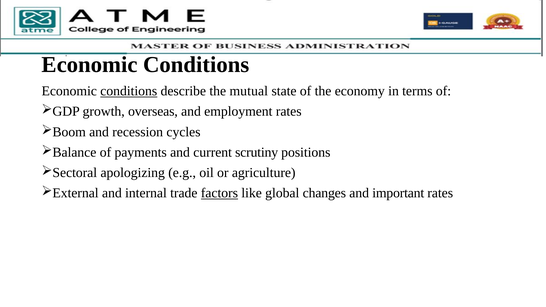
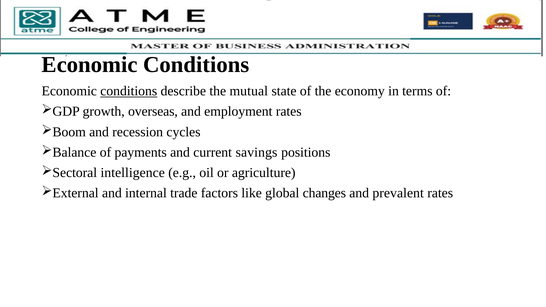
scrutiny: scrutiny -> savings
apologizing: apologizing -> intelligence
factors underline: present -> none
important: important -> prevalent
